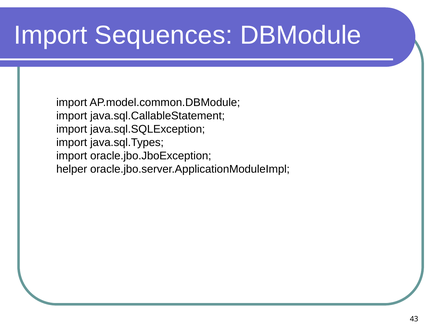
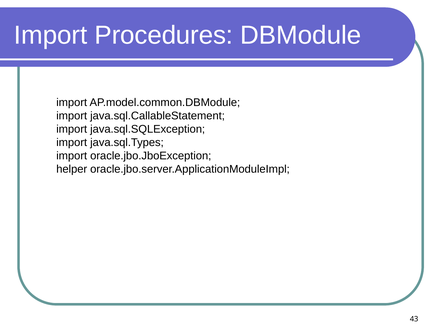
Sequences: Sequences -> Procedures
